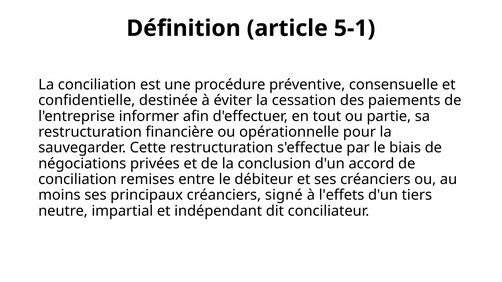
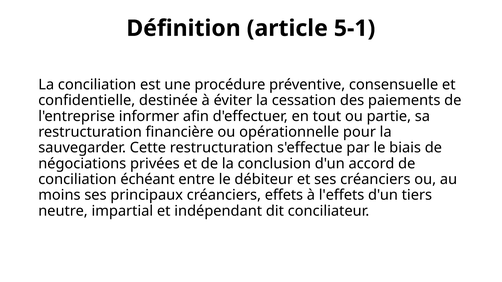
remises: remises -> échéant
signé: signé -> effets
